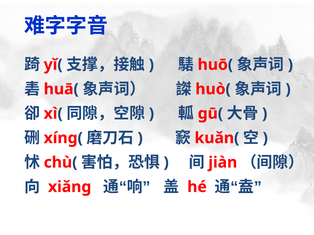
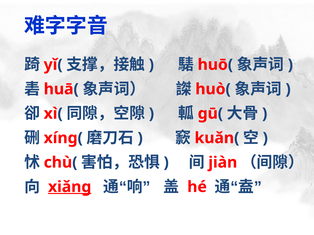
xiǎng underline: none -> present
